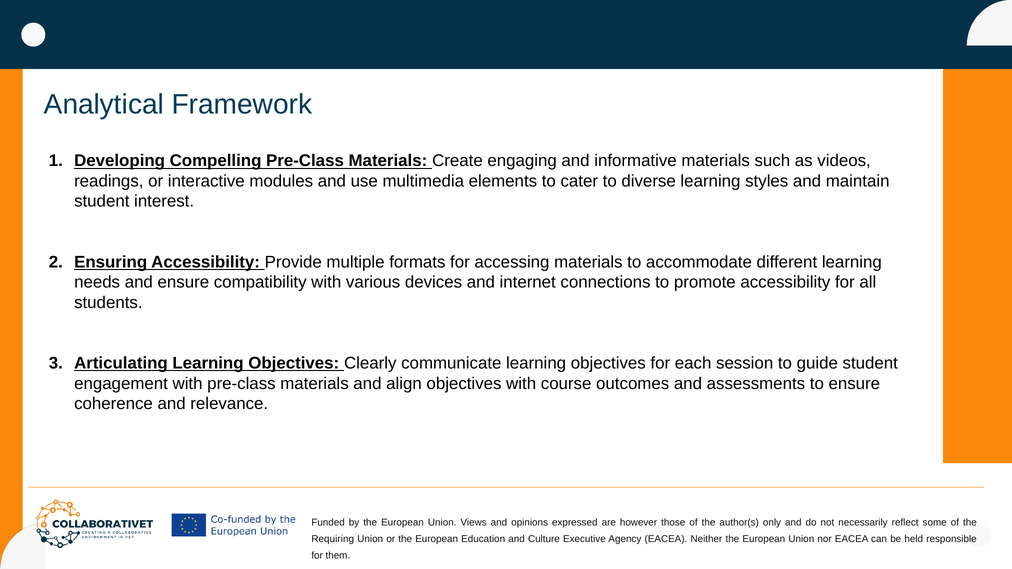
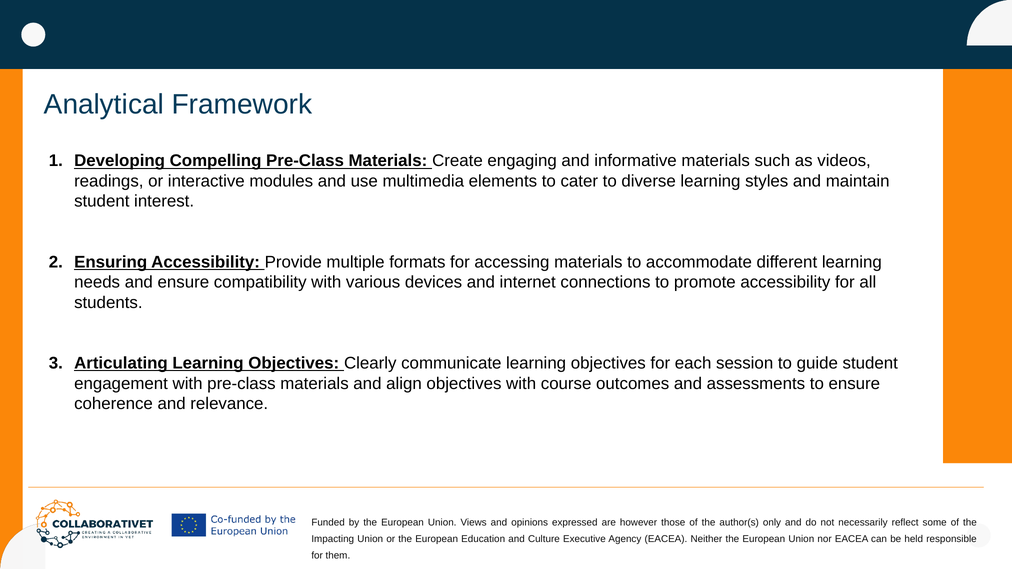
Requiring: Requiring -> Impacting
